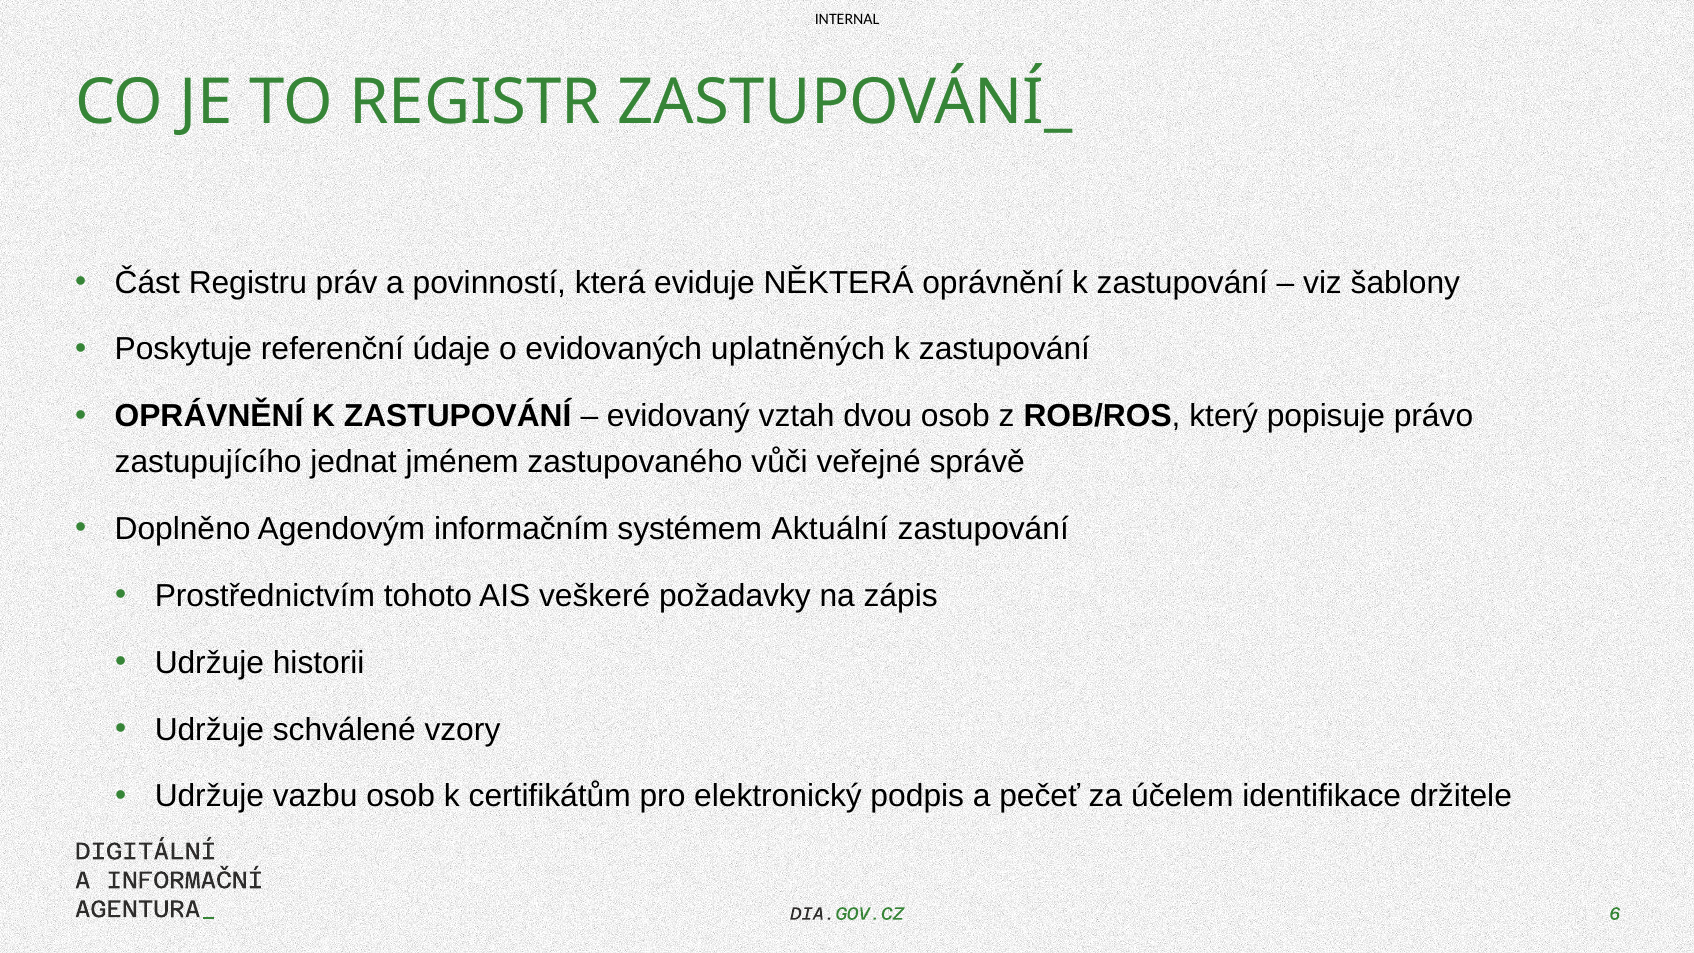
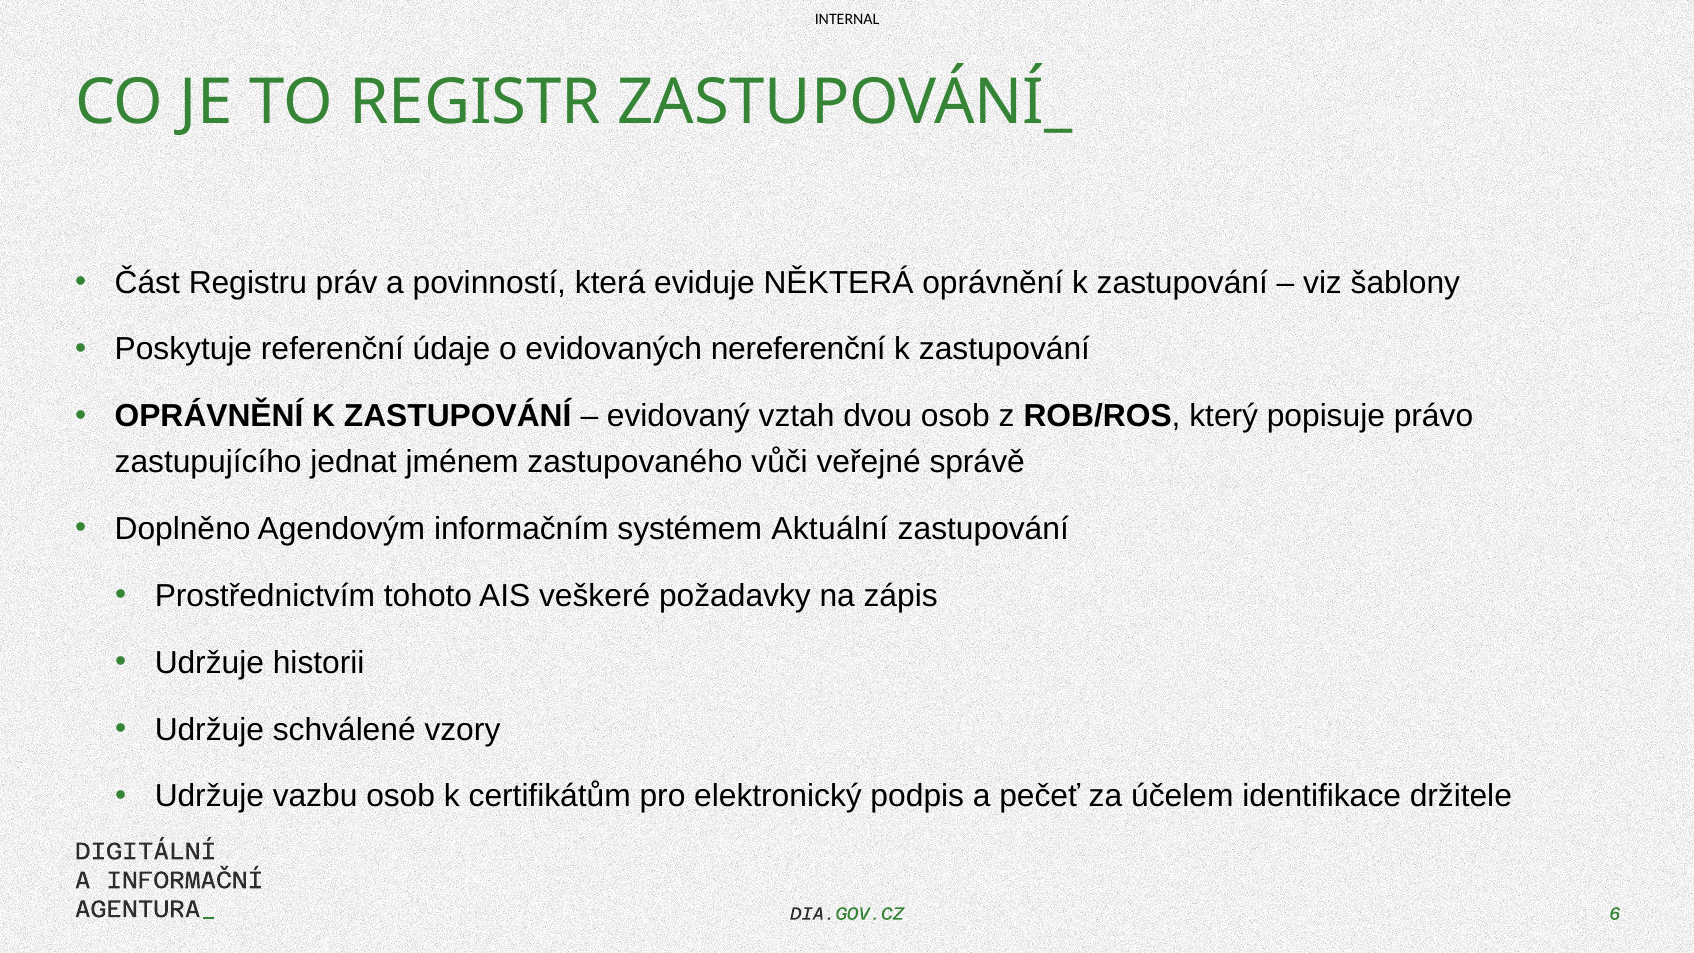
uplatněných: uplatněných -> nereferenční
